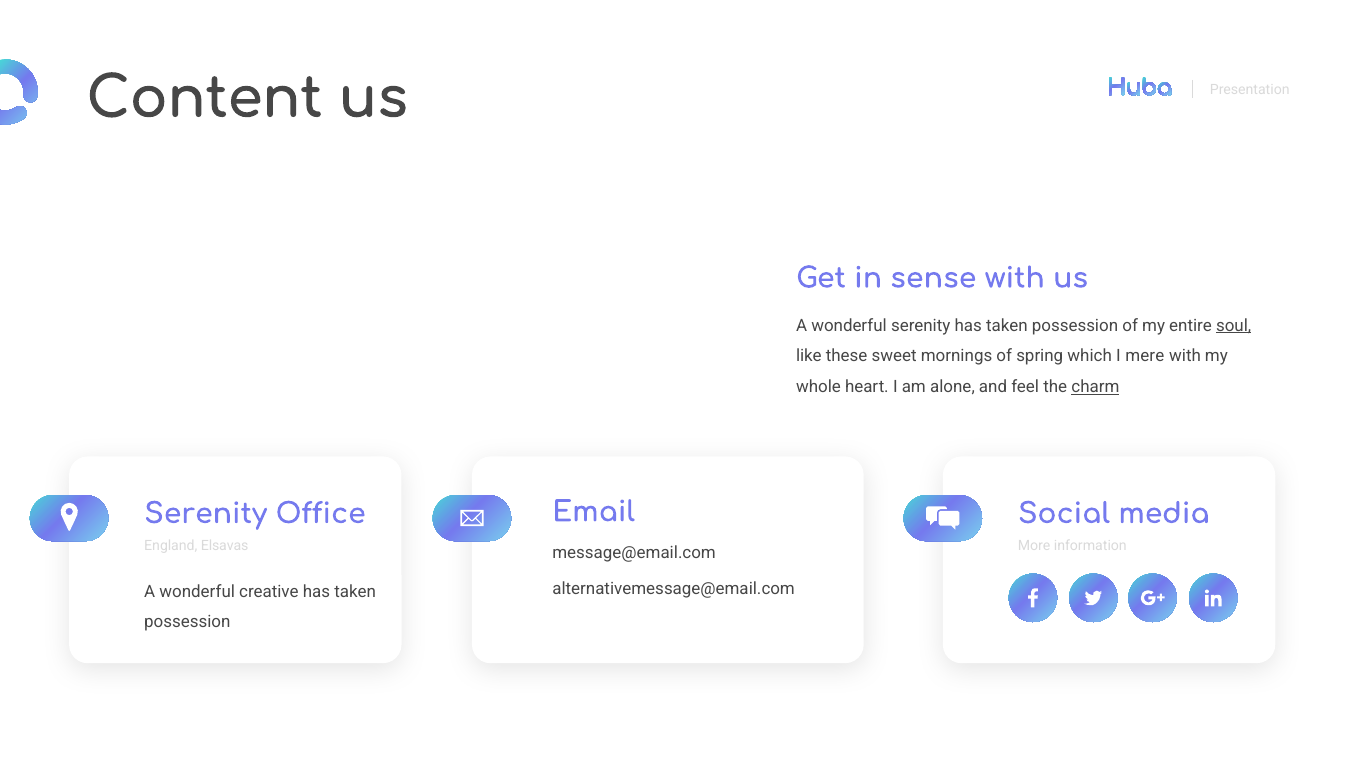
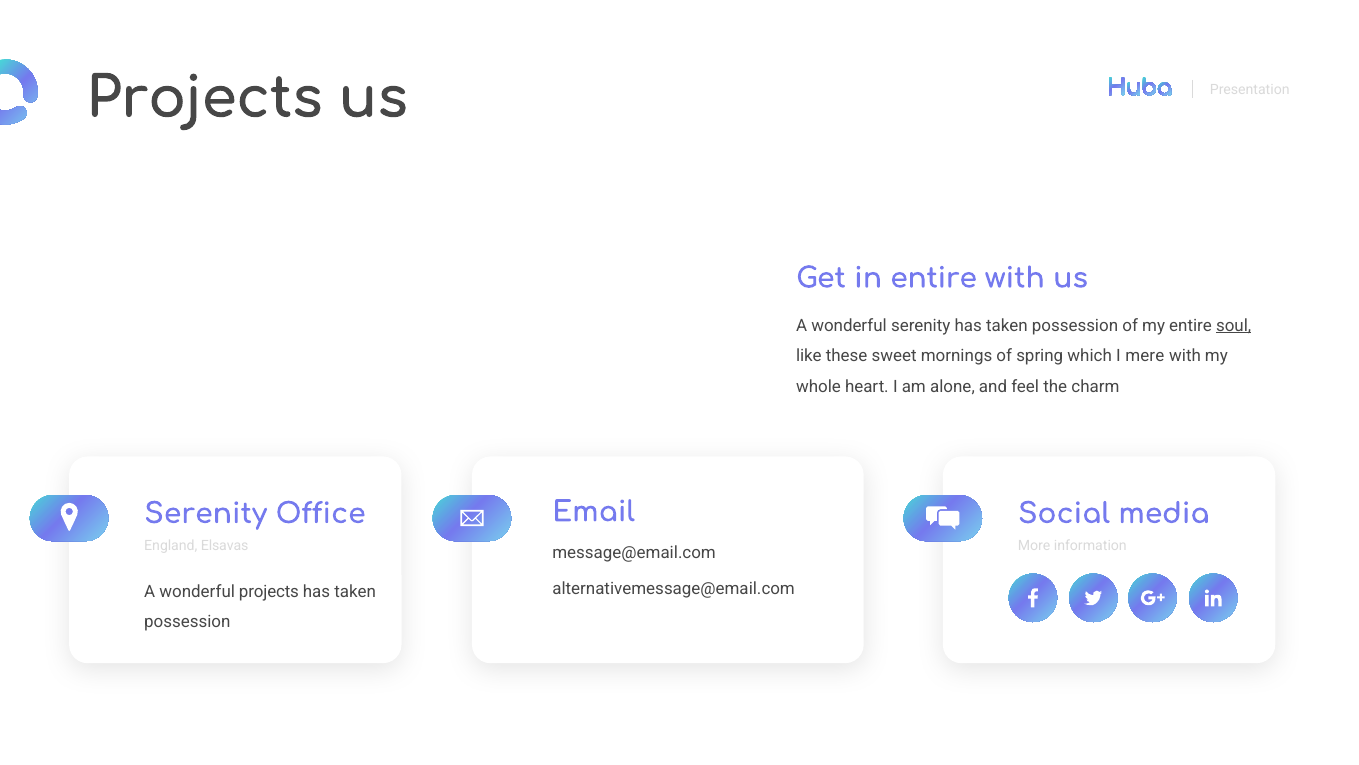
Content at (204, 98): Content -> Projects
in sense: sense -> entire
charm underline: present -> none
wonderful creative: creative -> projects
